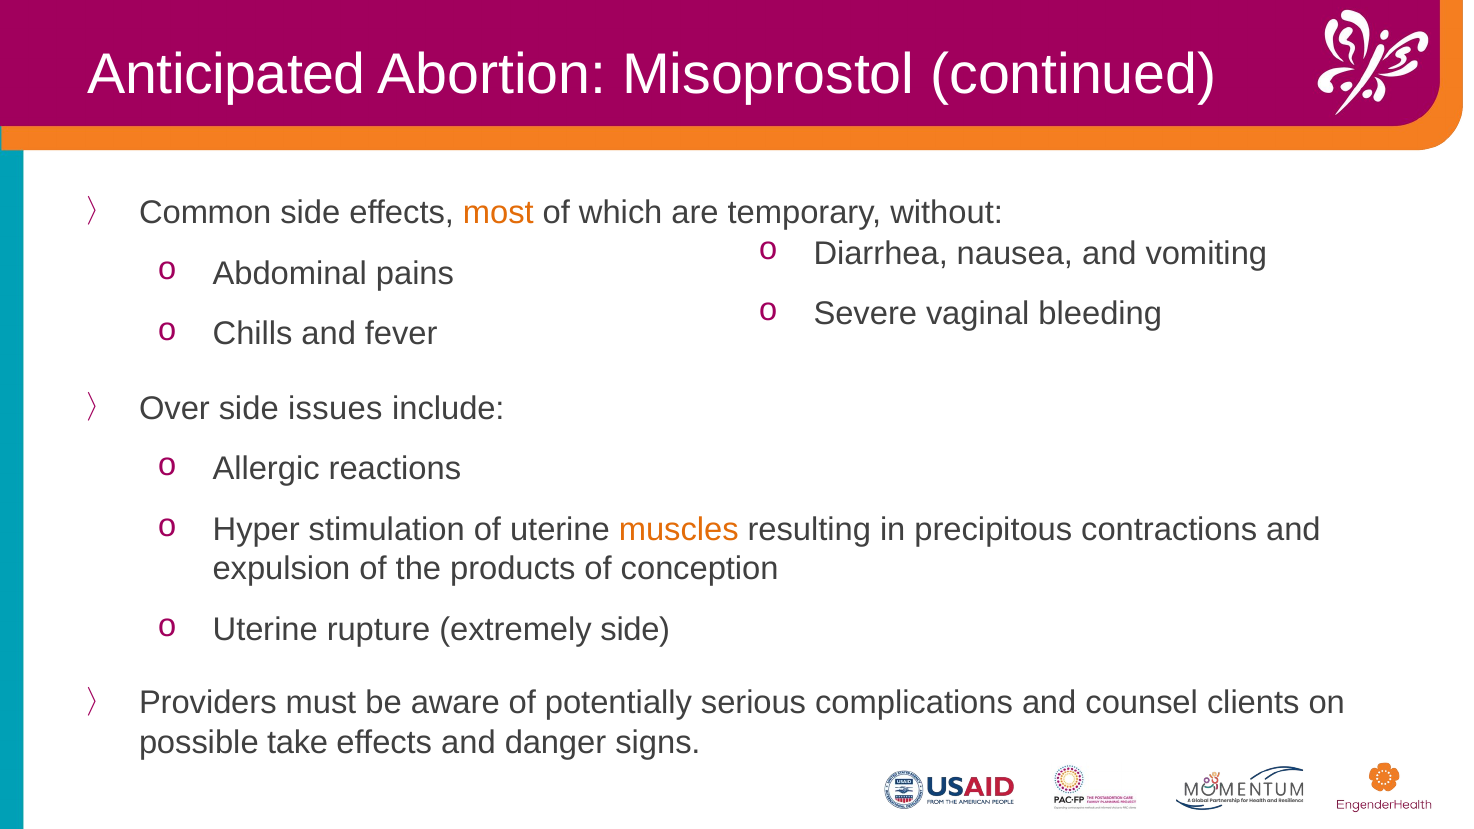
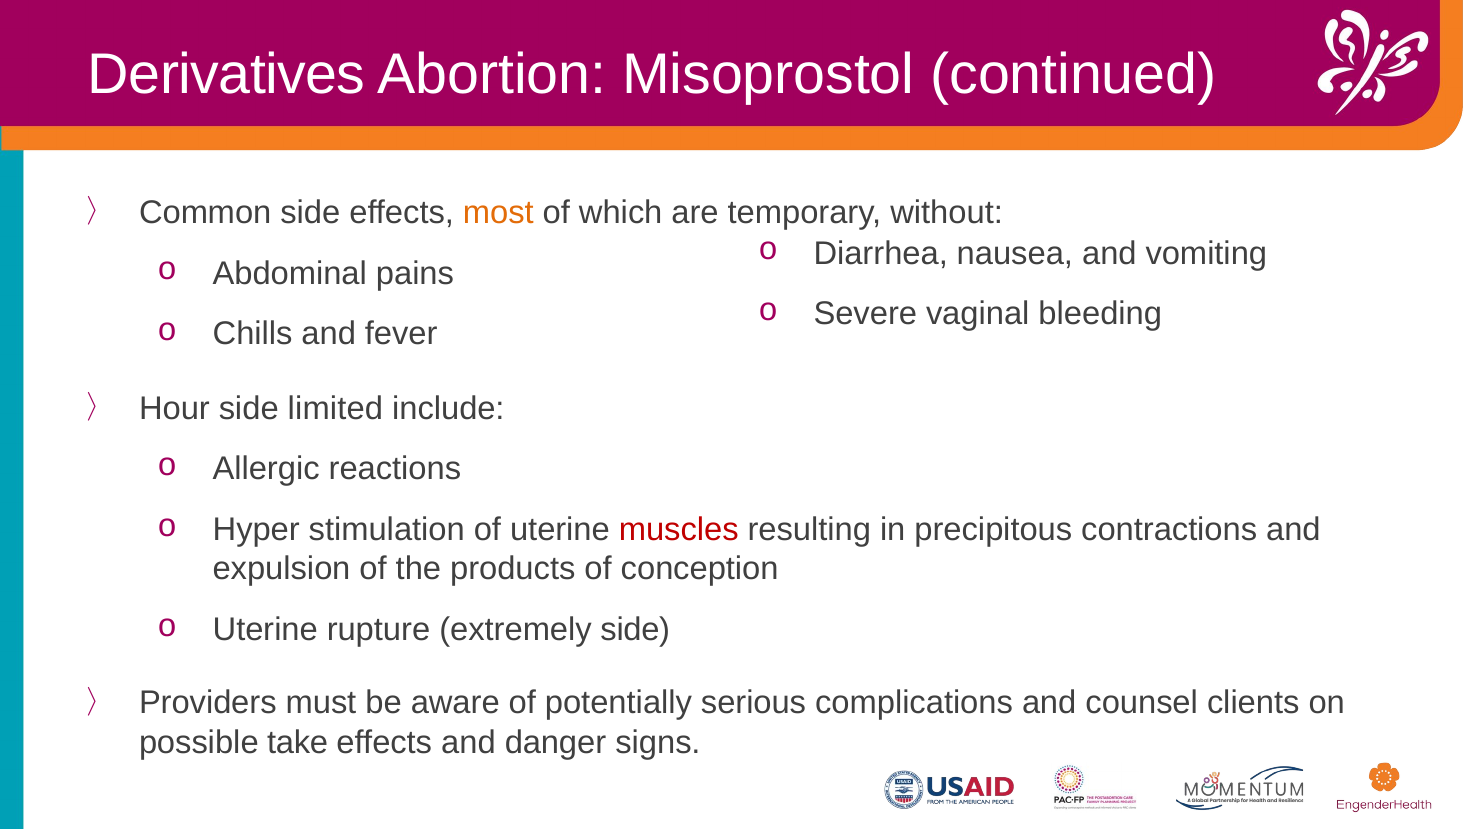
Anticipated: Anticipated -> Derivatives
Over: Over -> Hour
issues: issues -> limited
muscles colour: orange -> red
